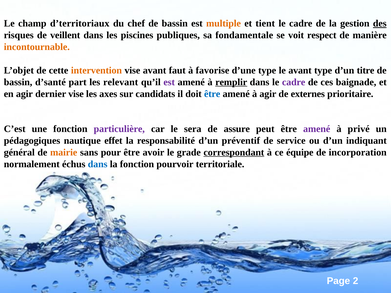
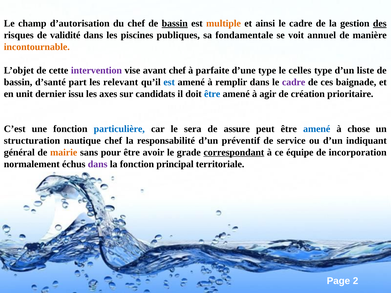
d’territoriaux: d’territoriaux -> d’autorisation
bassin at (175, 23) underline: none -> present
tient: tient -> ainsi
veillent: veillent -> validité
respect: respect -> annuel
intervention colour: orange -> purple
avant faut: faut -> chef
favorise: favorise -> parfaite
le avant: avant -> celles
titre: titre -> liste
est at (169, 82) colour: purple -> blue
remplir underline: present -> none
en agir: agir -> unit
dernier vise: vise -> issu
externes: externes -> création
particulière colour: purple -> blue
amené at (317, 129) colour: purple -> blue
privé: privé -> chose
pédagogiques: pédagogiques -> structuration
nautique effet: effet -> chef
dans at (98, 164) colour: blue -> purple
pourvoir: pourvoir -> principal
